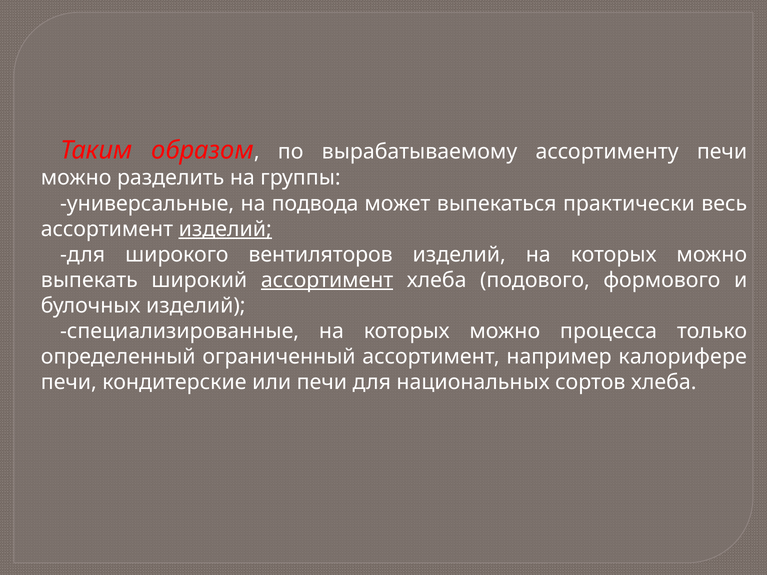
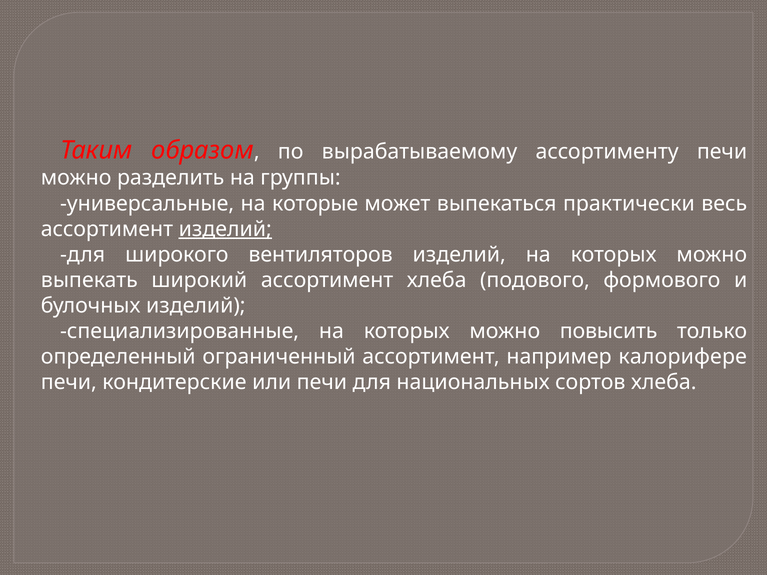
подвода: подвода -> которые
ассортимент at (327, 280) underline: present -> none
процесса: процесса -> повысить
